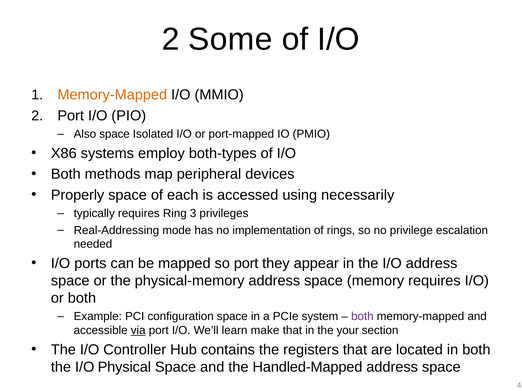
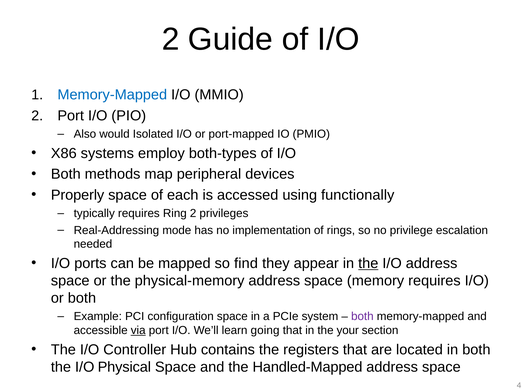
Some: Some -> Guide
Memory-Mapped at (112, 95) colour: orange -> blue
Also space: space -> would
necessarily: necessarily -> functionally
Ring 3: 3 -> 2
so port: port -> find
the at (368, 264) underline: none -> present
make: make -> going
